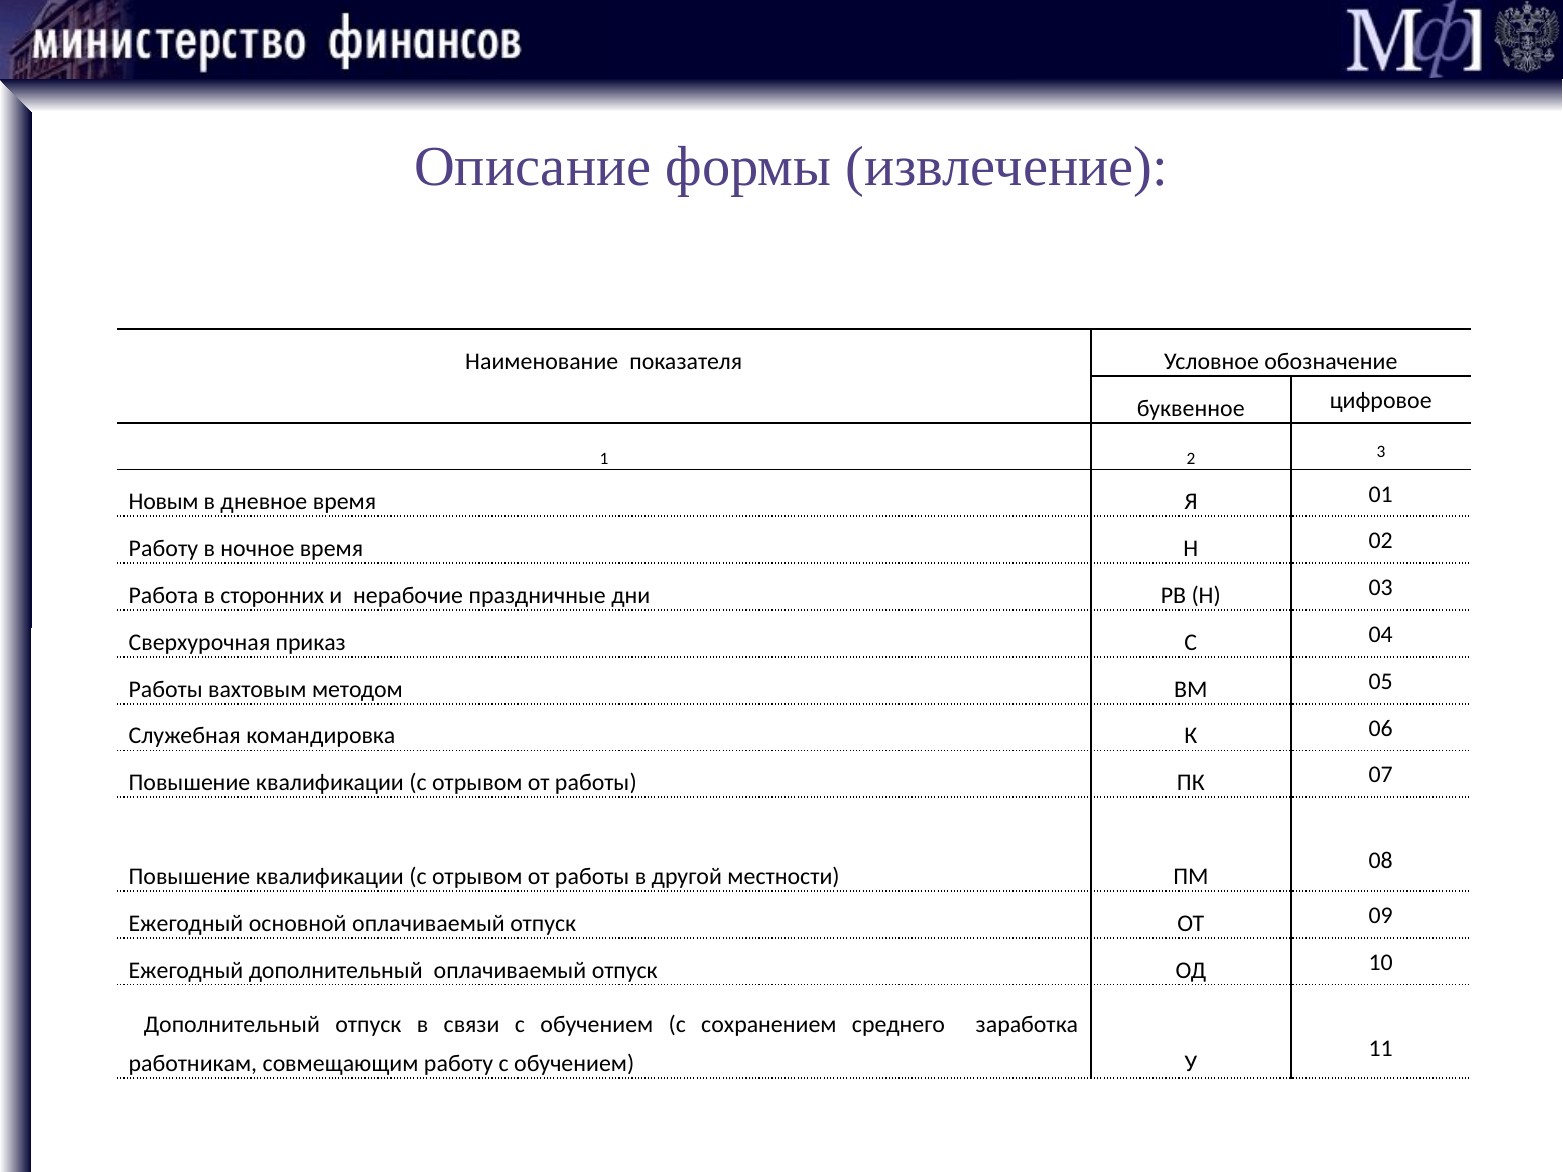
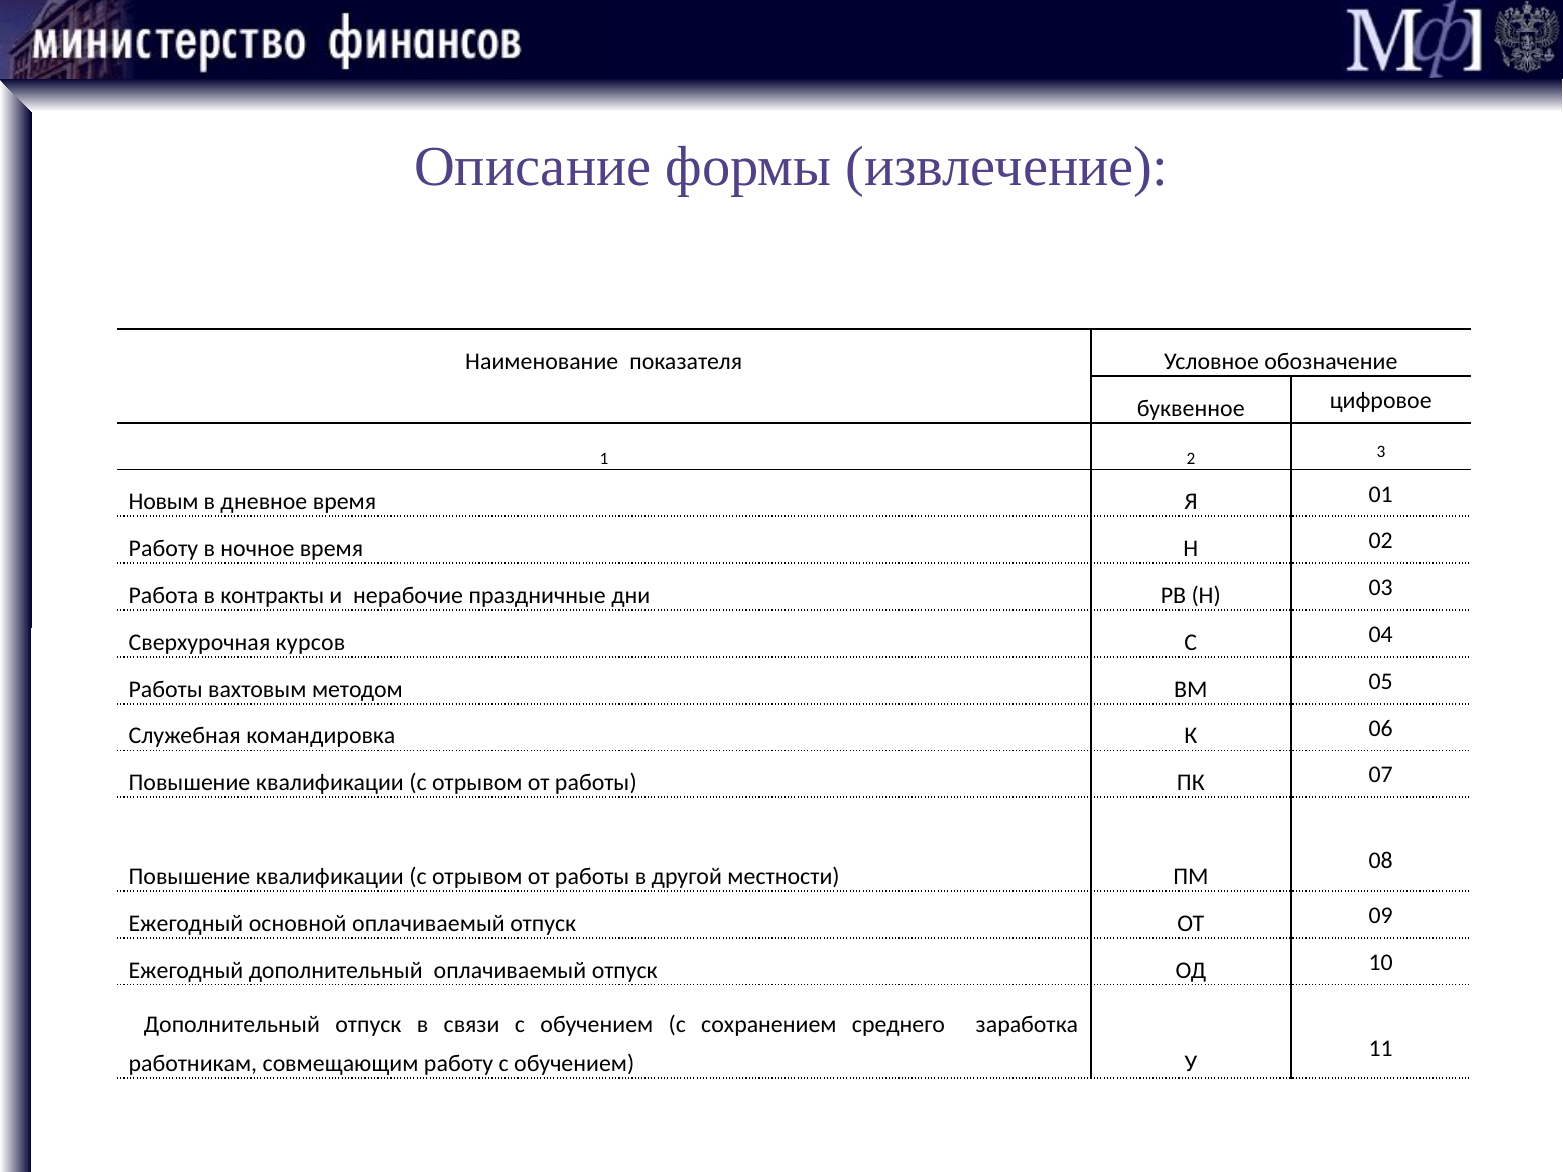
сторонних: сторонних -> контракты
приказ: приказ -> курсов
